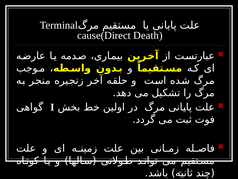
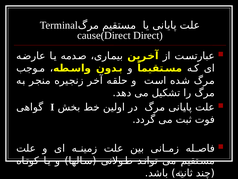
Death: Death -> Direct
